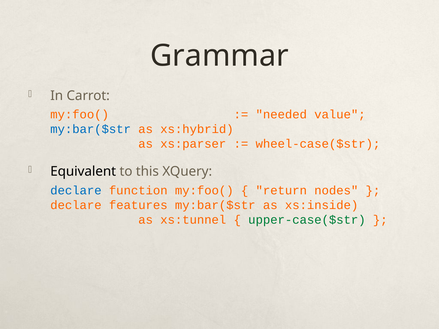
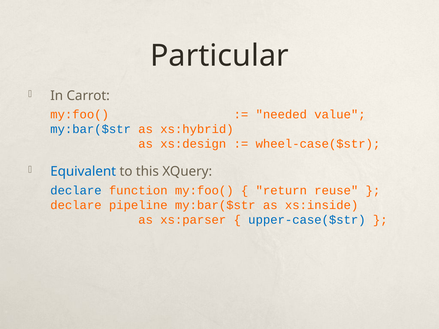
Grammar: Grammar -> Particular
xs:parser: xs:parser -> xs:design
Equivalent colour: black -> blue
nodes: nodes -> reuse
features: features -> pipeline
xs:tunnel: xs:tunnel -> xs:parser
upper-case($str colour: green -> blue
